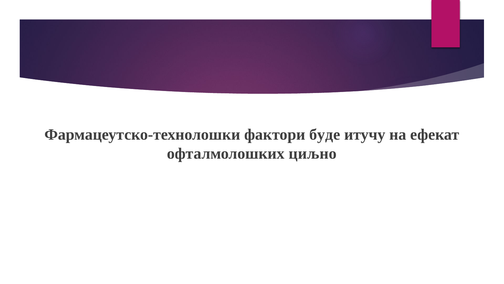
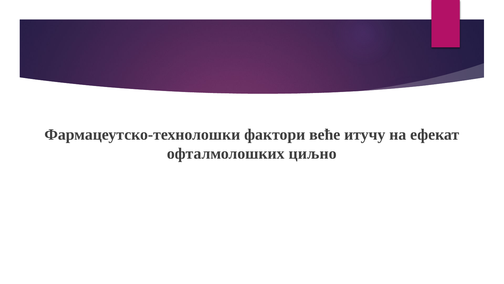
буде: буде -> веће
